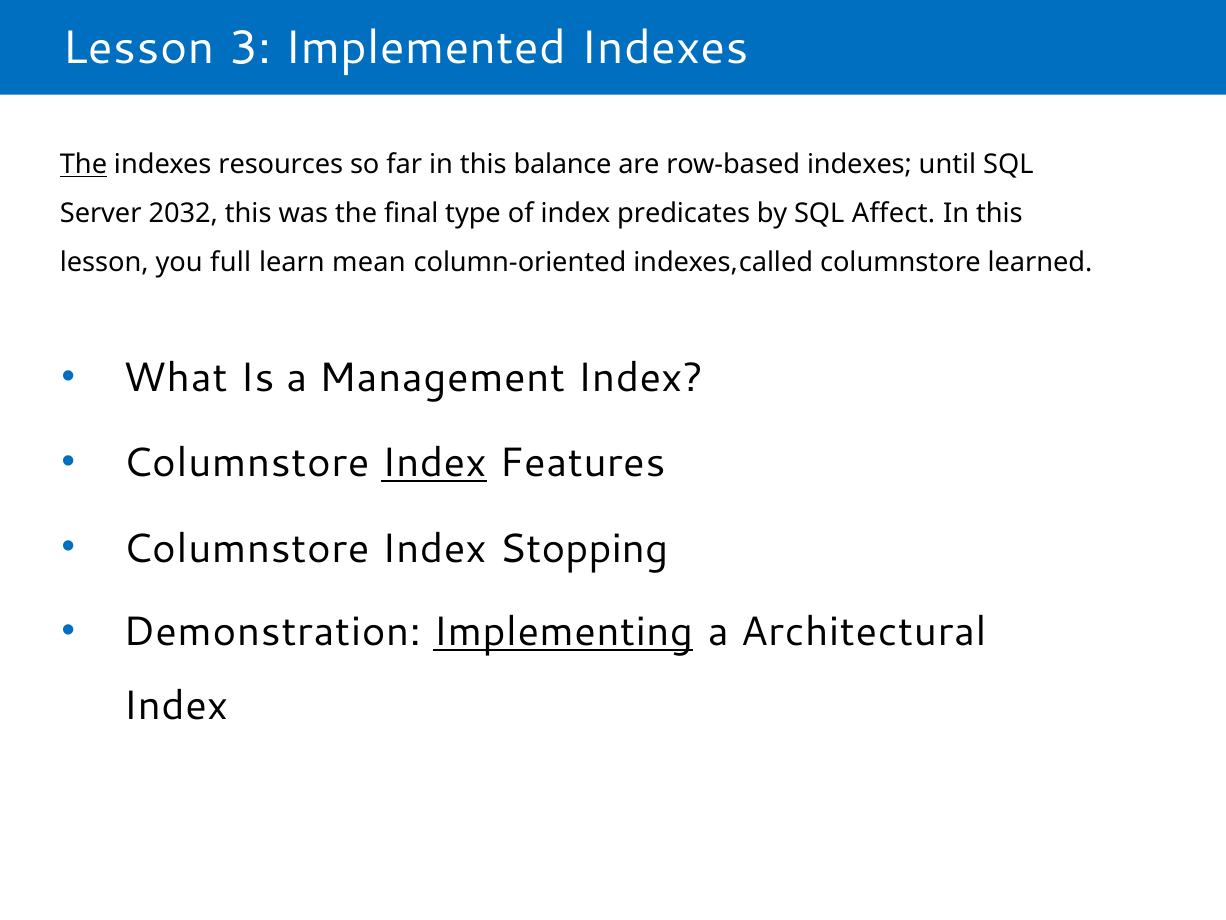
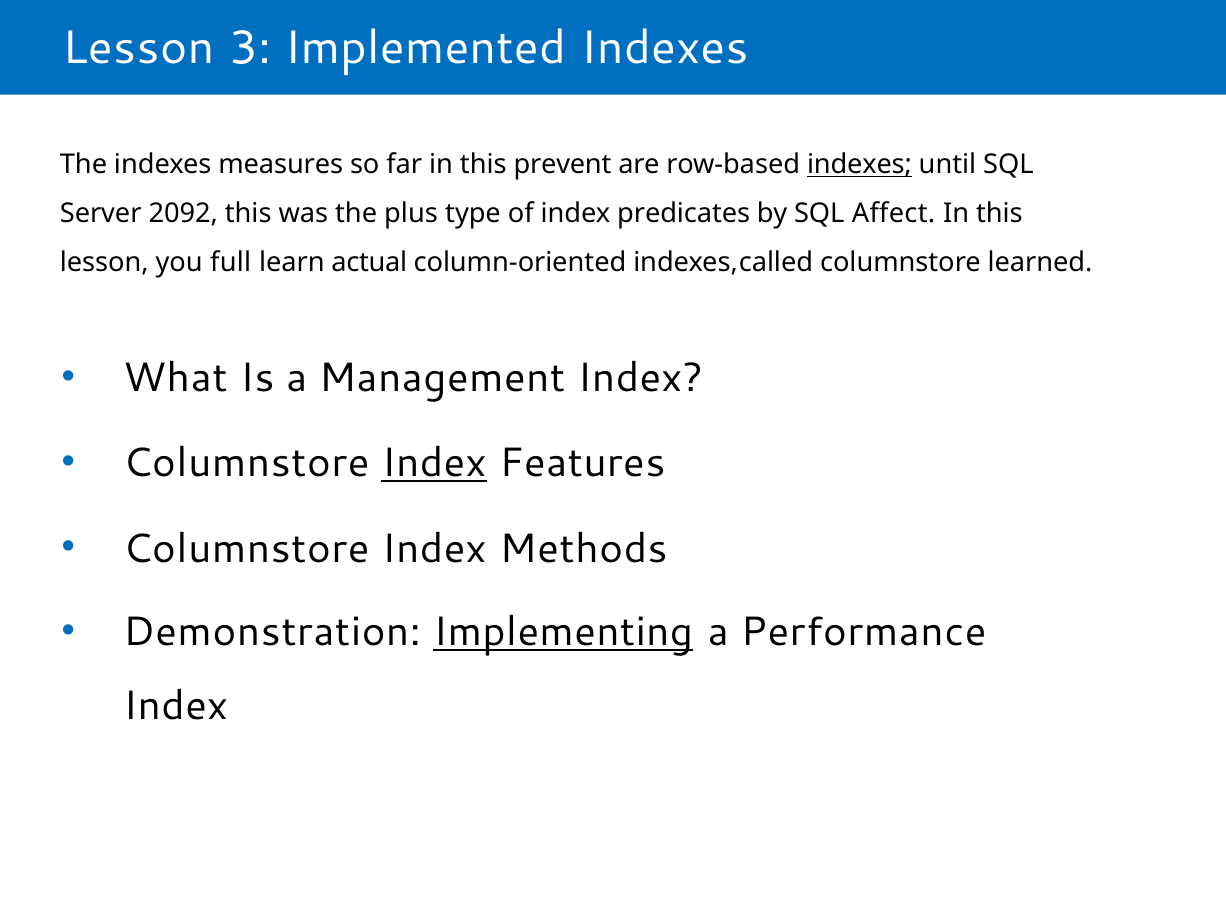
The at (84, 165) underline: present -> none
resources: resources -> measures
balance: balance -> prevent
indexes at (859, 165) underline: none -> present
2032: 2032 -> 2092
final: final -> plus
mean: mean -> actual
Stopping: Stopping -> Methods
Architectural: Architectural -> Performance
